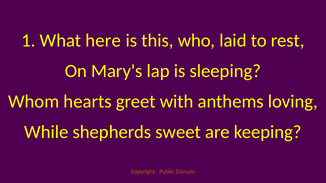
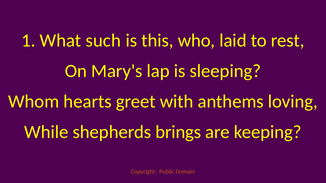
here: here -> such
sweet: sweet -> brings
